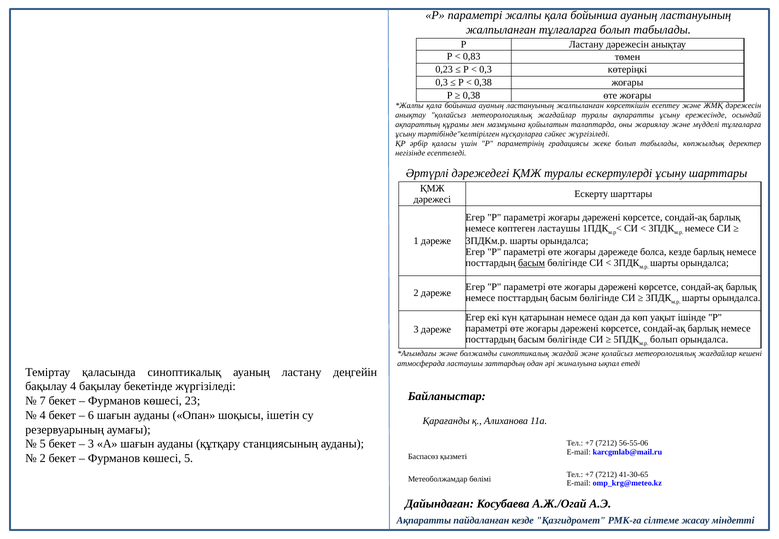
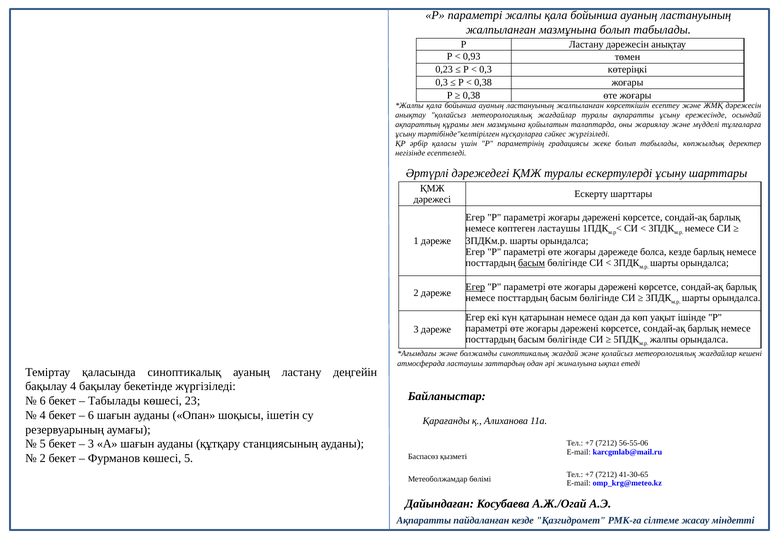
жалпыланған тұлғаларға: тұлғаларға -> мазмұнына
0,83: 0,83 -> 0,93
Егер at (475, 287) underline: none -> present
болып at (664, 340): болып -> жалпы
7 at (43, 401): 7 -> 6
Фурманов at (114, 401): Фурманов -> Табылады
